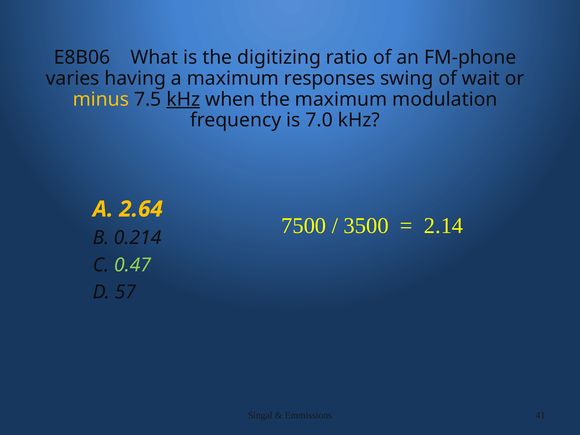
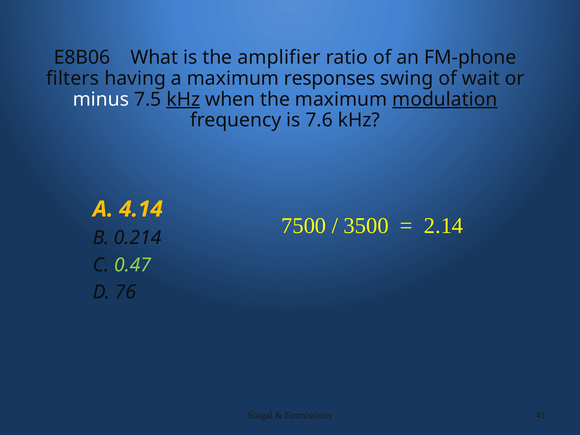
digitizing: digitizing -> amplifier
varies: varies -> filters
minus colour: yellow -> white
modulation underline: none -> present
7.0: 7.0 -> 7.6
2.64: 2.64 -> 4.14
57: 57 -> 76
